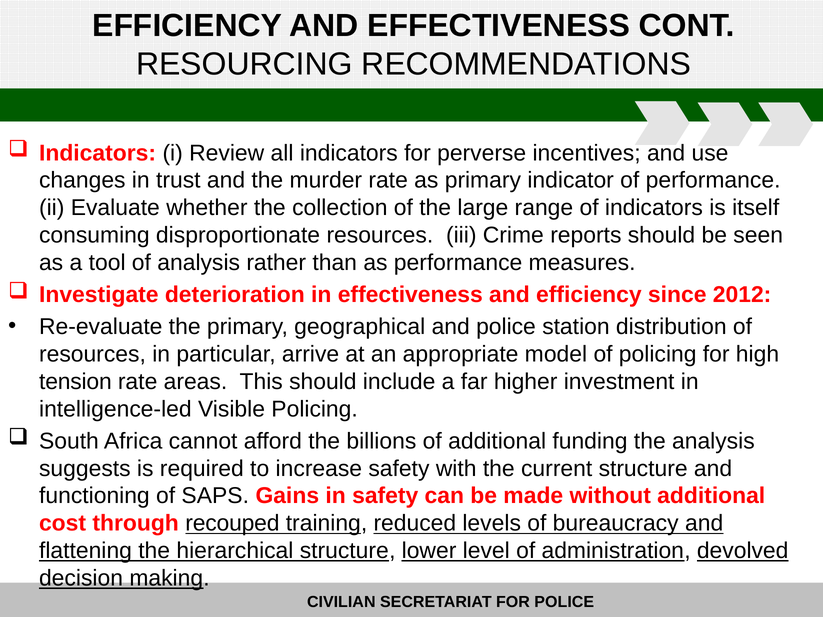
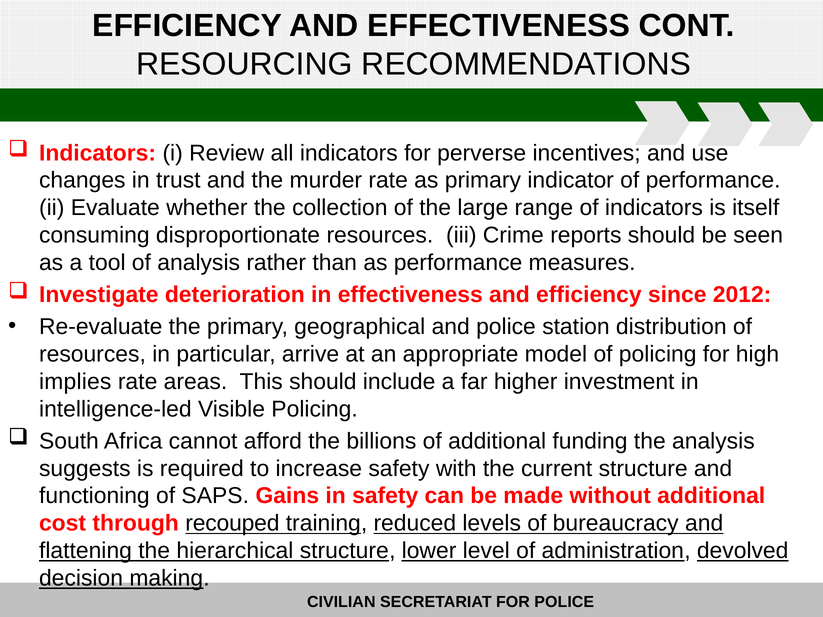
tension: tension -> implies
